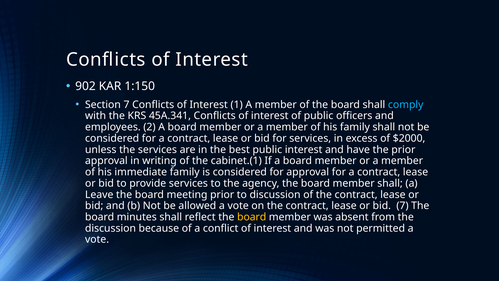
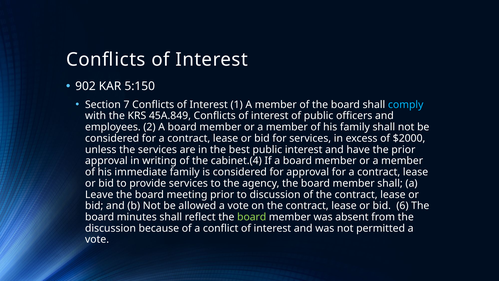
1:150: 1:150 -> 5:150
45A.341: 45A.341 -> 45A.849
cabinet.(1: cabinet.(1 -> cabinet.(4
bid 7: 7 -> 6
board at (252, 217) colour: yellow -> light green
